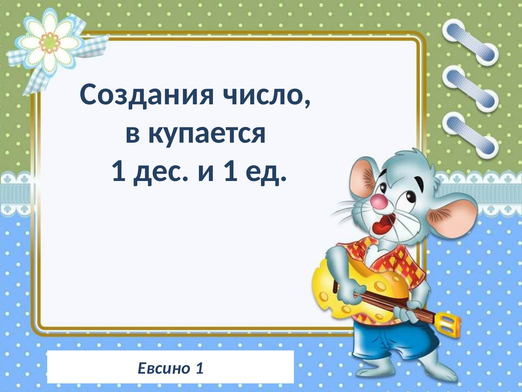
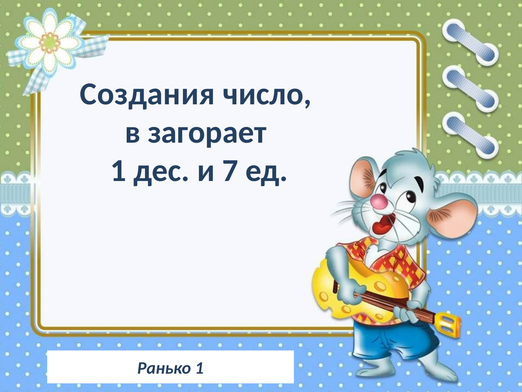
купается: купается -> загорает
и 1: 1 -> 7
Евсино: Евсино -> Ранько
